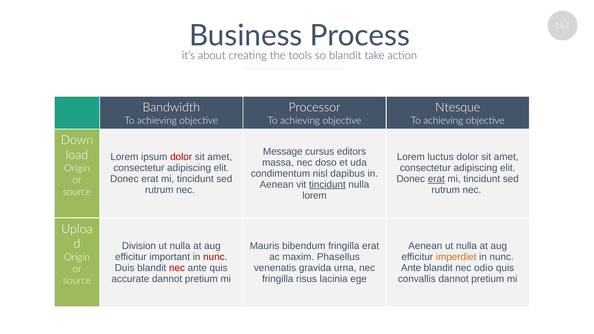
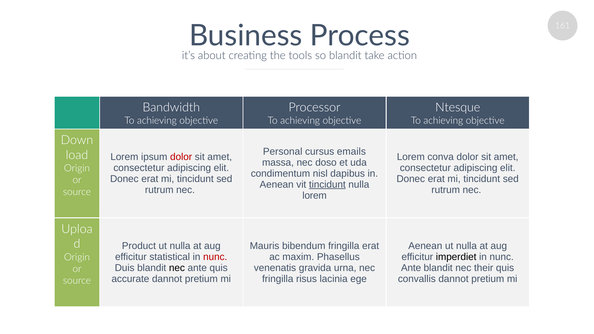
Message: Message -> Personal
editors: editors -> emails
luctus: luctus -> conva
erat at (436, 179) underline: present -> none
Division: Division -> Product
important: important -> statistical
imperdiet colour: orange -> black
nec at (177, 268) colour: red -> black
odio: odio -> their
